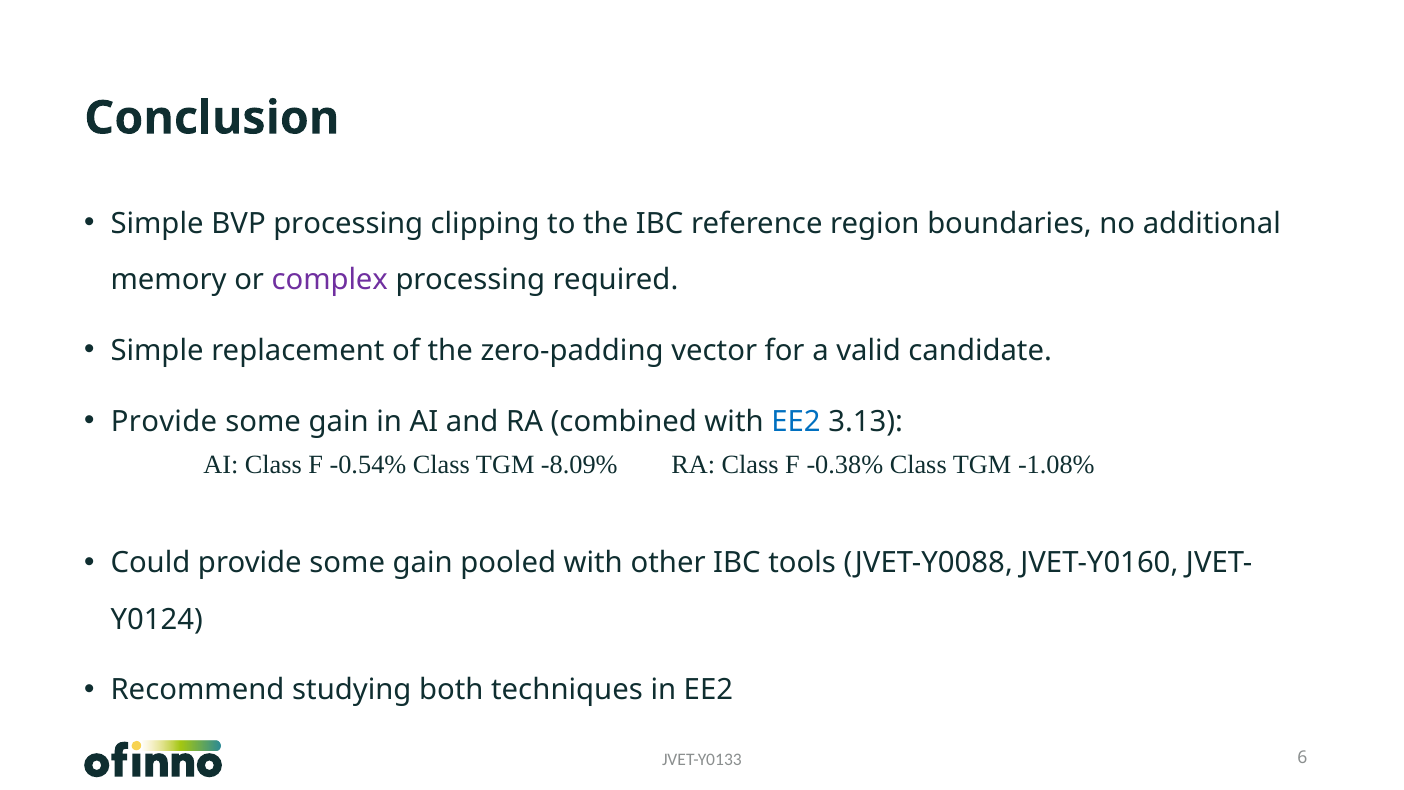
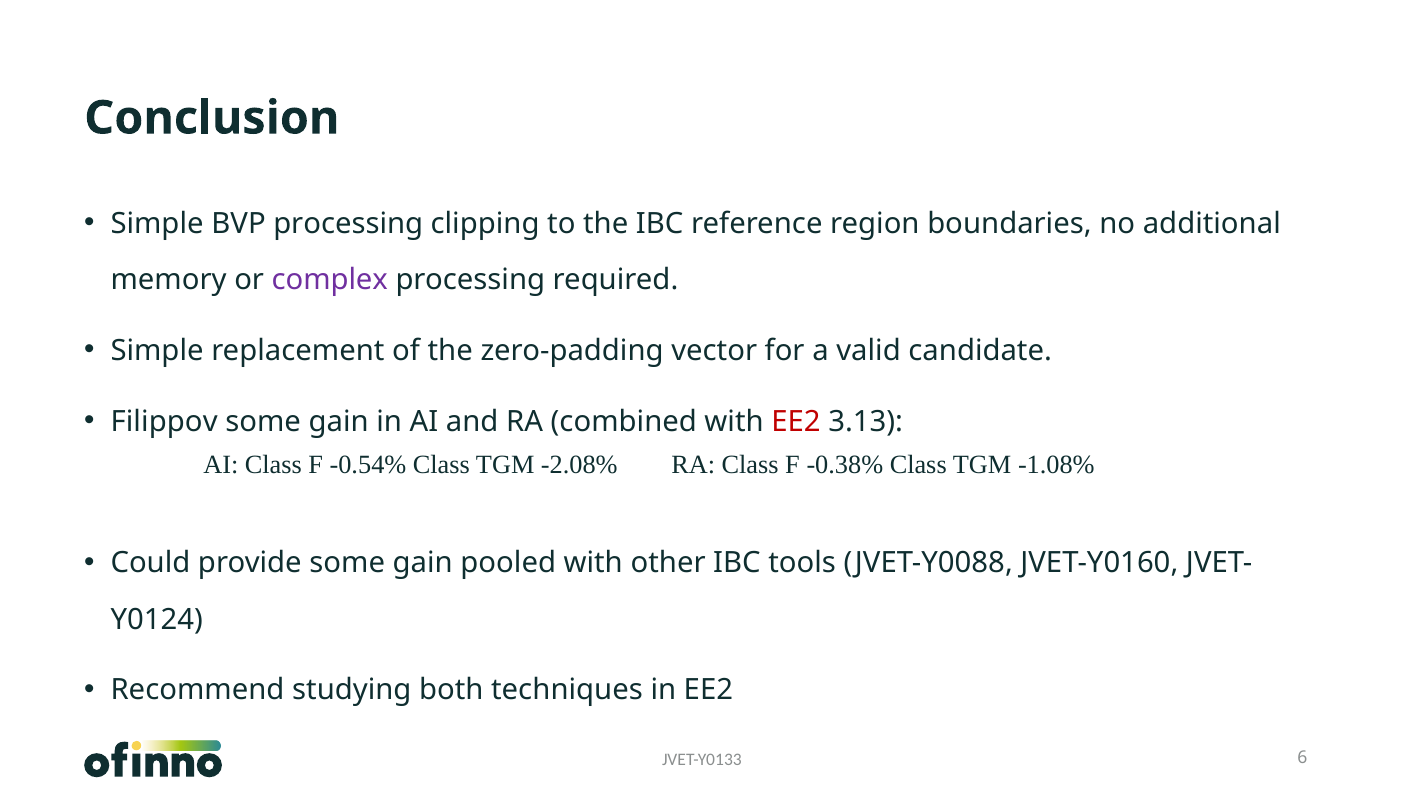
Provide at (164, 421): Provide -> Filippov
EE2 at (796, 421) colour: blue -> red
-8.09%: -8.09% -> -2.08%
